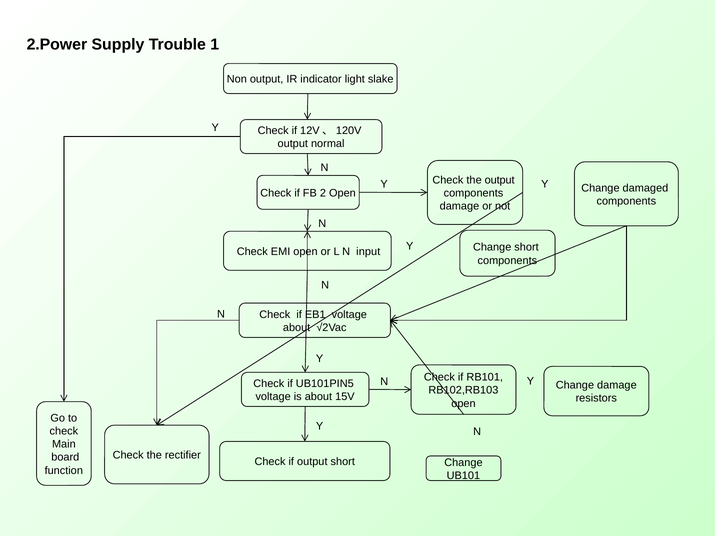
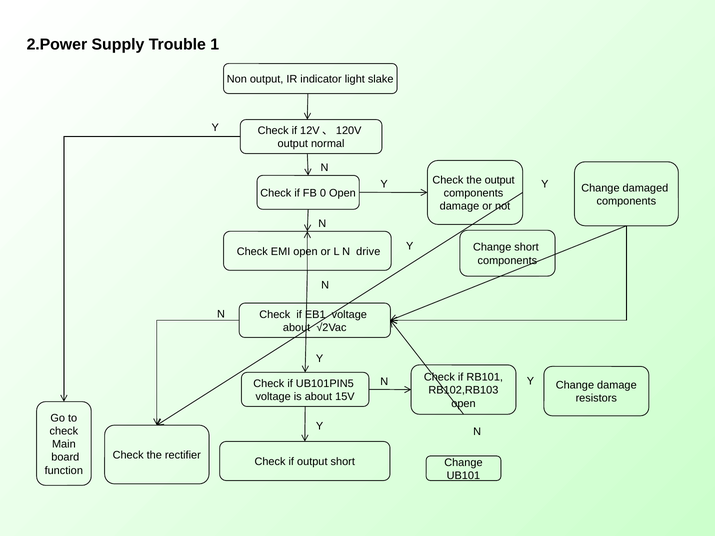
2: 2 -> 0
input: input -> drive
